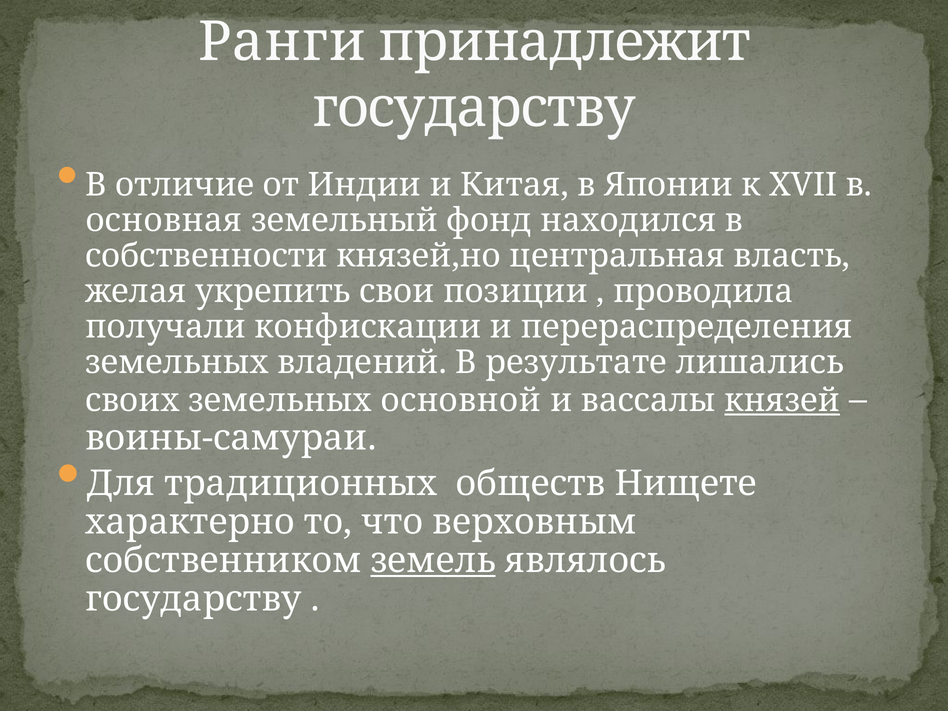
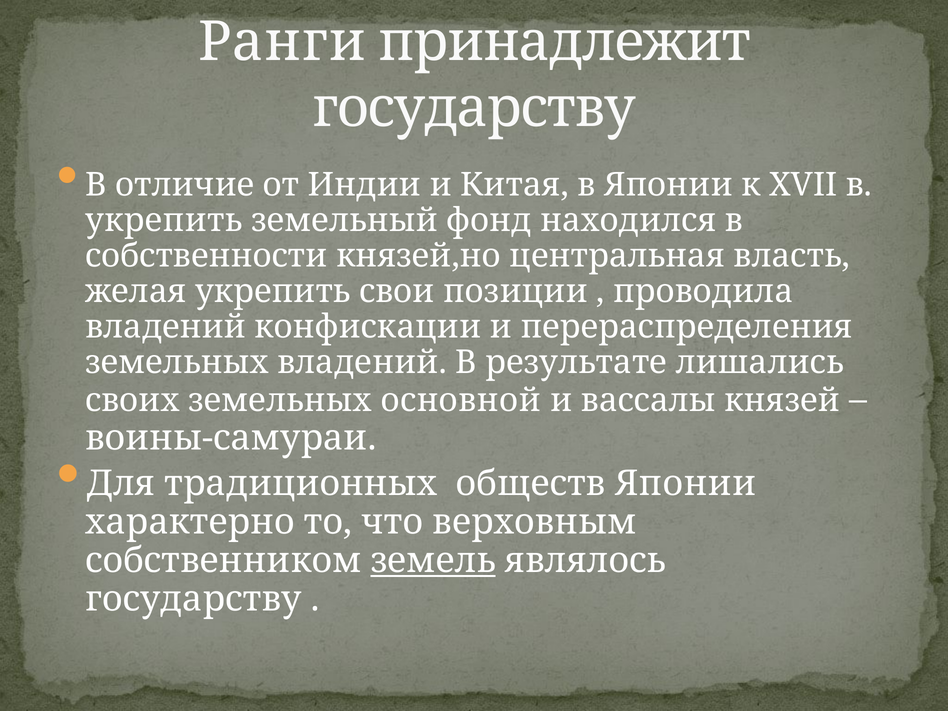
основная at (164, 220): основная -> укрепить
получали at (166, 327): получали -> владений
князей underline: present -> none
обществ Нищете: Нищете -> Японии
